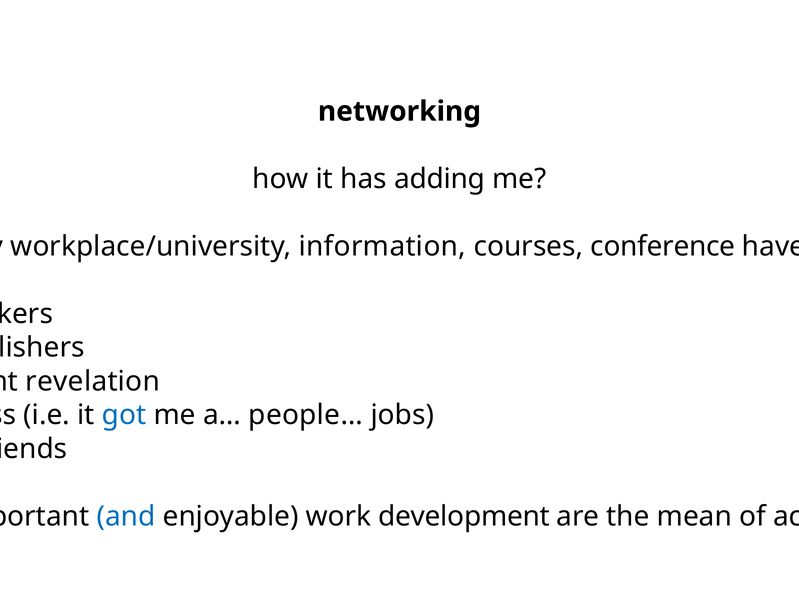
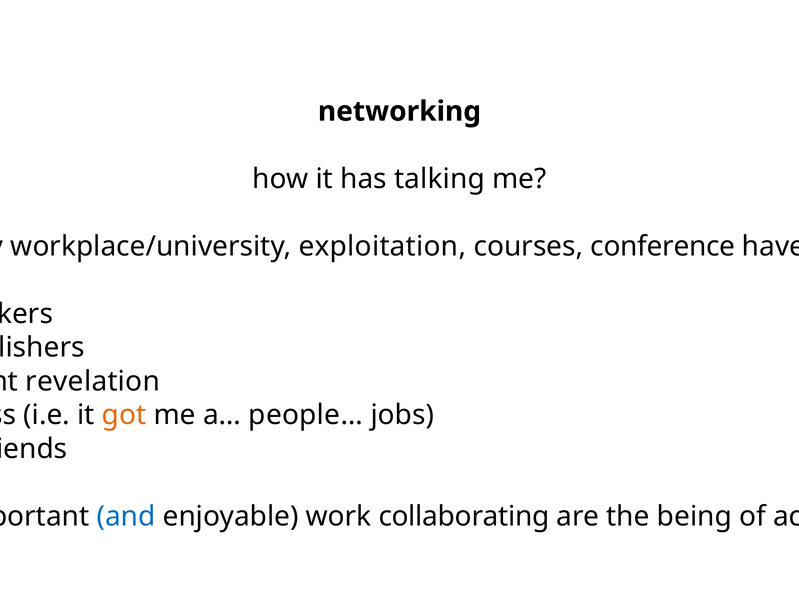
adding: adding -> talking
information: information -> exploitation
got colour: blue -> orange
development: development -> collaborating
mean: mean -> being
